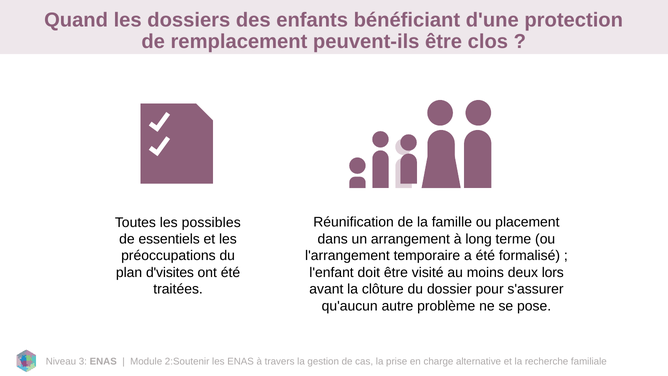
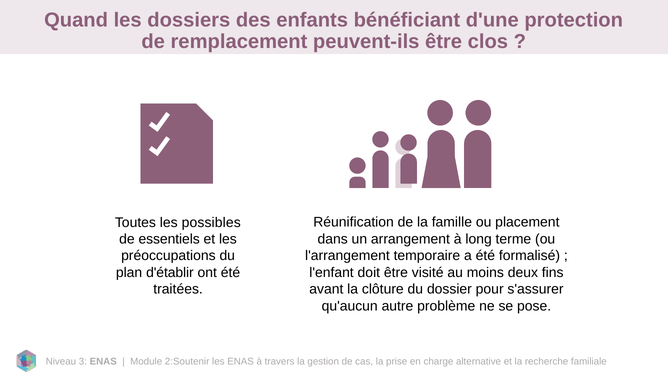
lors: lors -> fins
d'visites: d'visites -> d'établir
